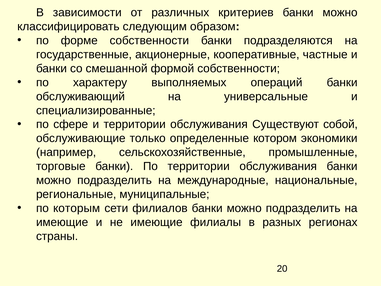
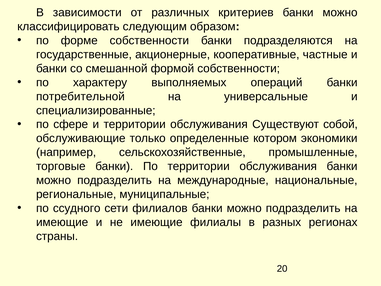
обслуживающий: обслуживающий -> потребительной
которым: которым -> ссудного
